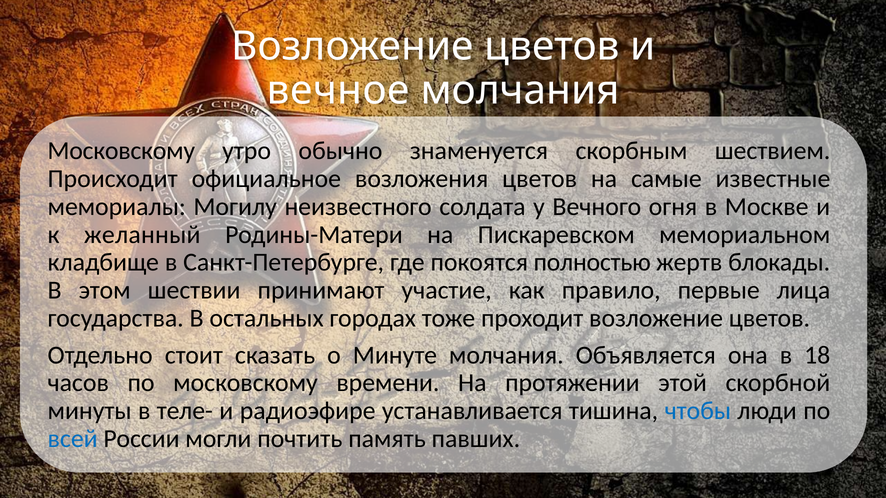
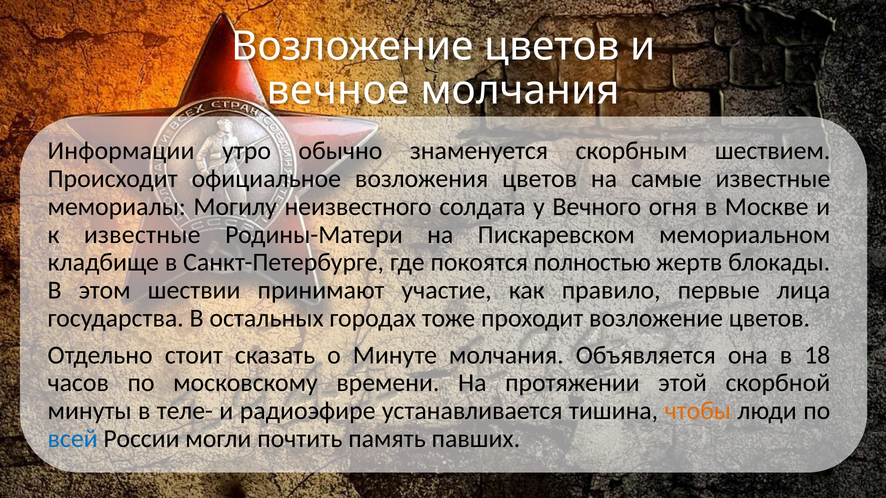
Московскому at (121, 151): Московскому -> Информации
к желанный: желанный -> известные
чтобы colour: blue -> orange
